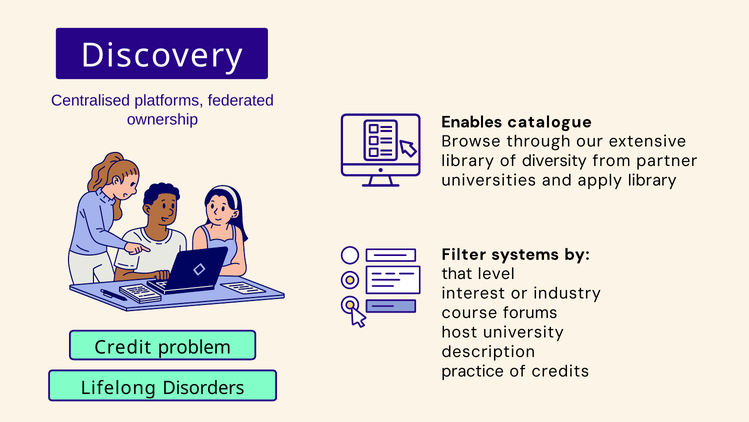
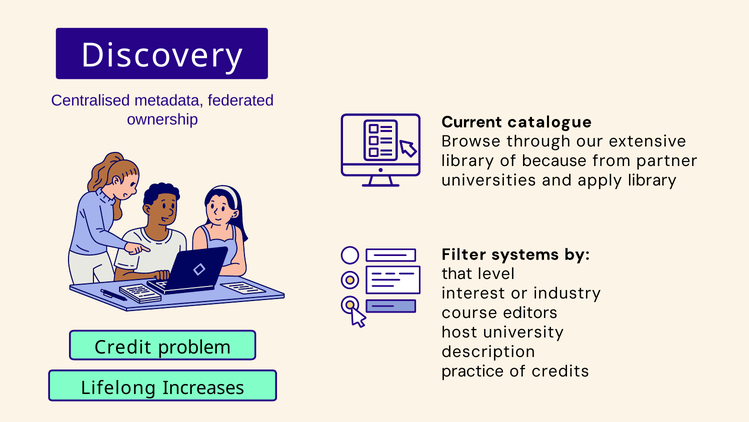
platforms: platforms -> metadata
Enables: Enables -> Current
diversity: diversity -> because
forums: forums -> editors
Disorders: Disorders -> Increases
